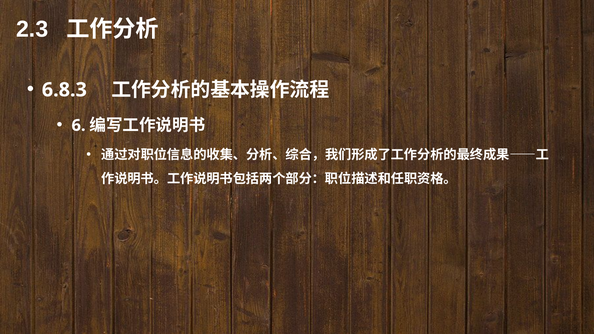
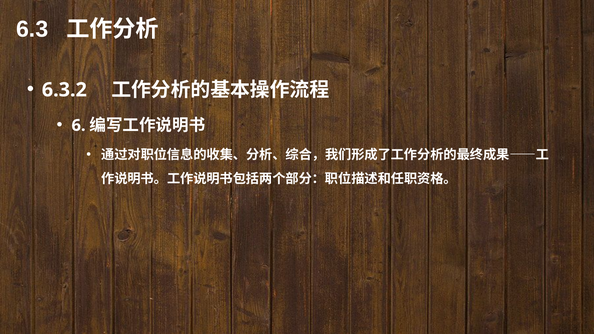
2.3: 2.3 -> 6.3
6.8.3: 6.8.3 -> 6.3.2
